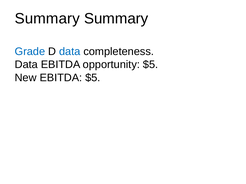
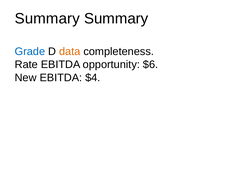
data at (70, 52) colour: blue -> orange
Data at (26, 65): Data -> Rate
opportunity $5: $5 -> $6
EBITDA $5: $5 -> $4
